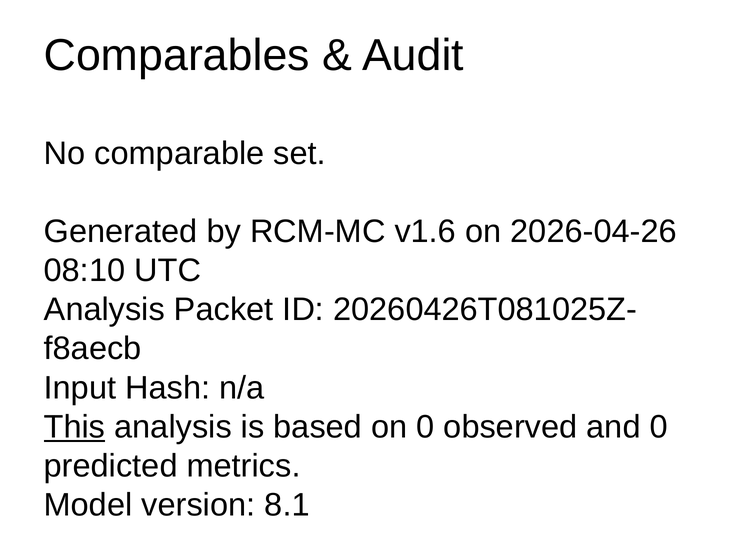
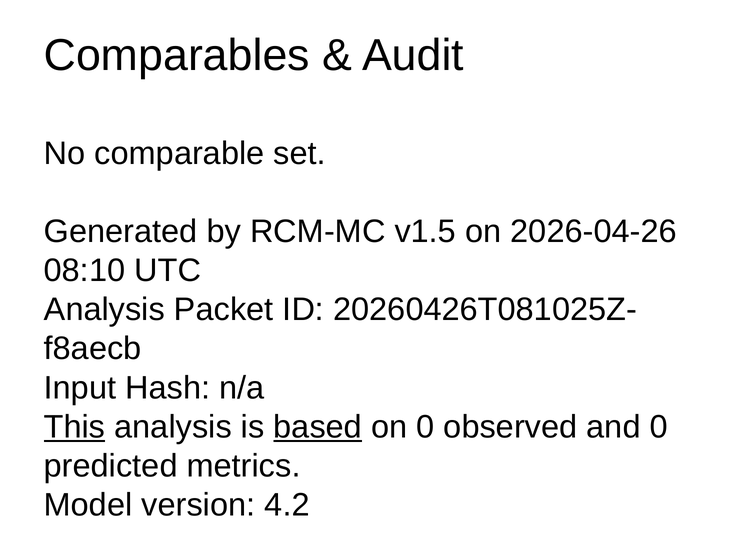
v1.6: v1.6 -> v1.5
based underline: none -> present
8.1: 8.1 -> 4.2
